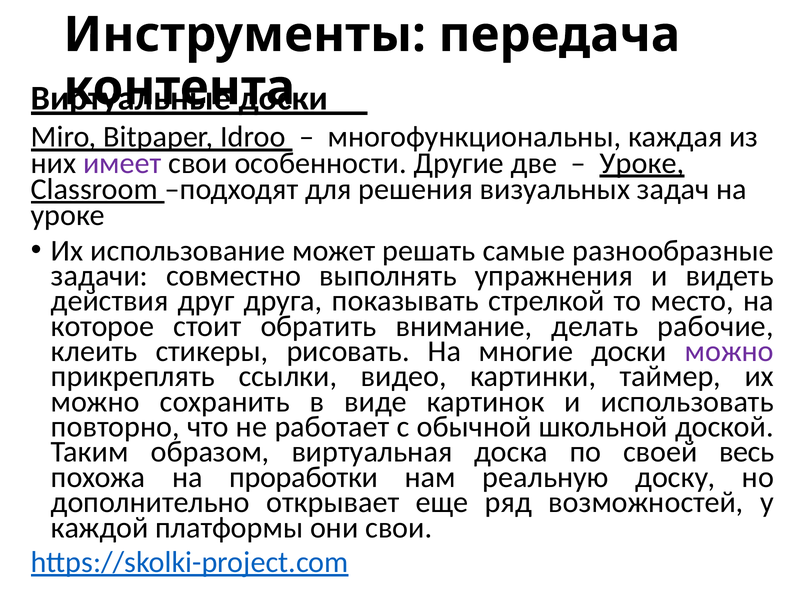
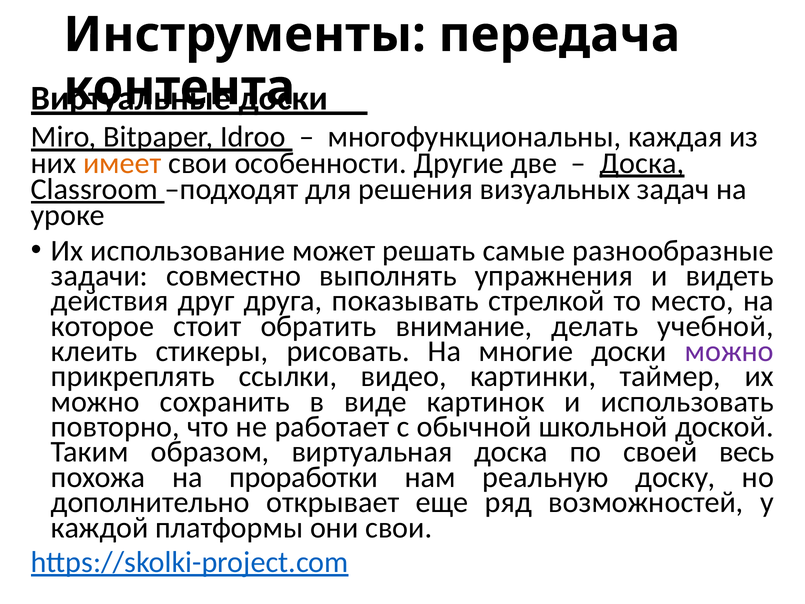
имеет colour: purple -> orange
Уроке at (642, 163): Уроке -> Доска
рабочие: рабочие -> учебной
